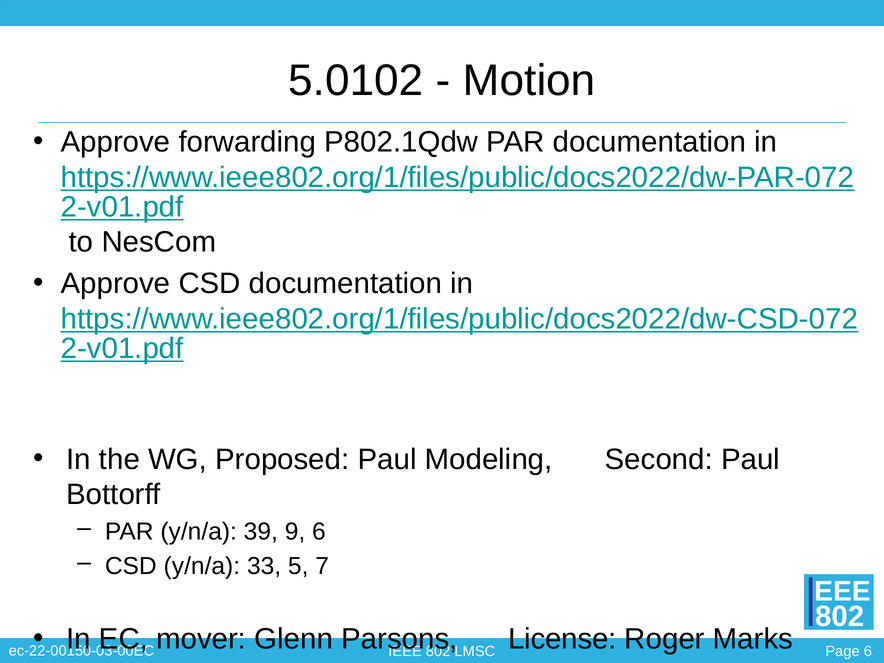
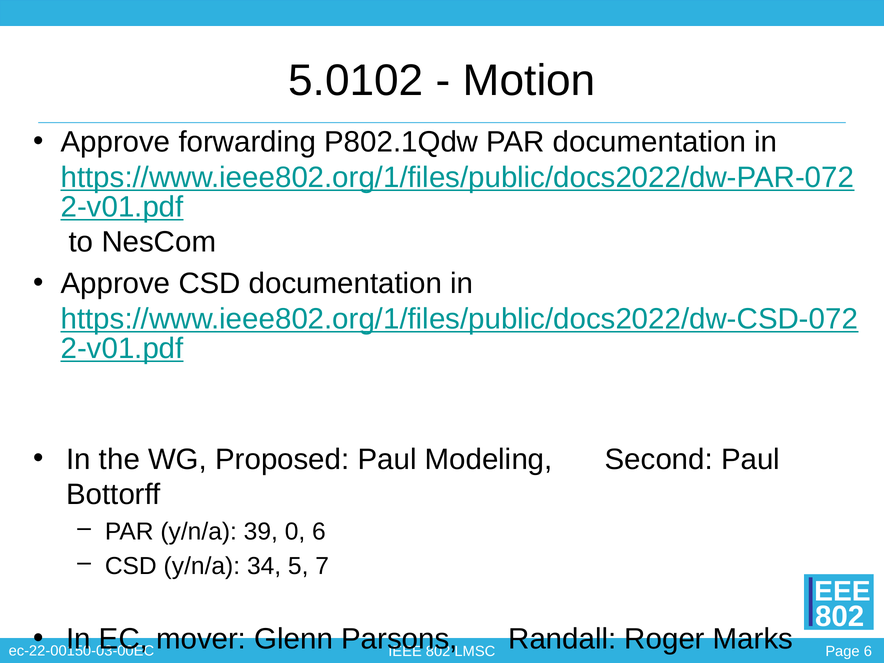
9: 9 -> 0
33: 33 -> 34
License: License -> Randall
